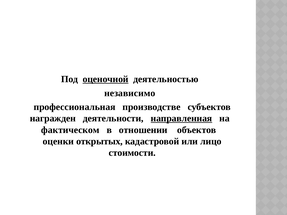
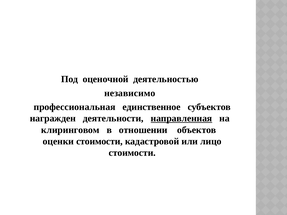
оценочной underline: present -> none
производстве: производстве -> единственное
фактическом: фактическом -> клиринговом
оценки открытых: открытых -> стоимости
